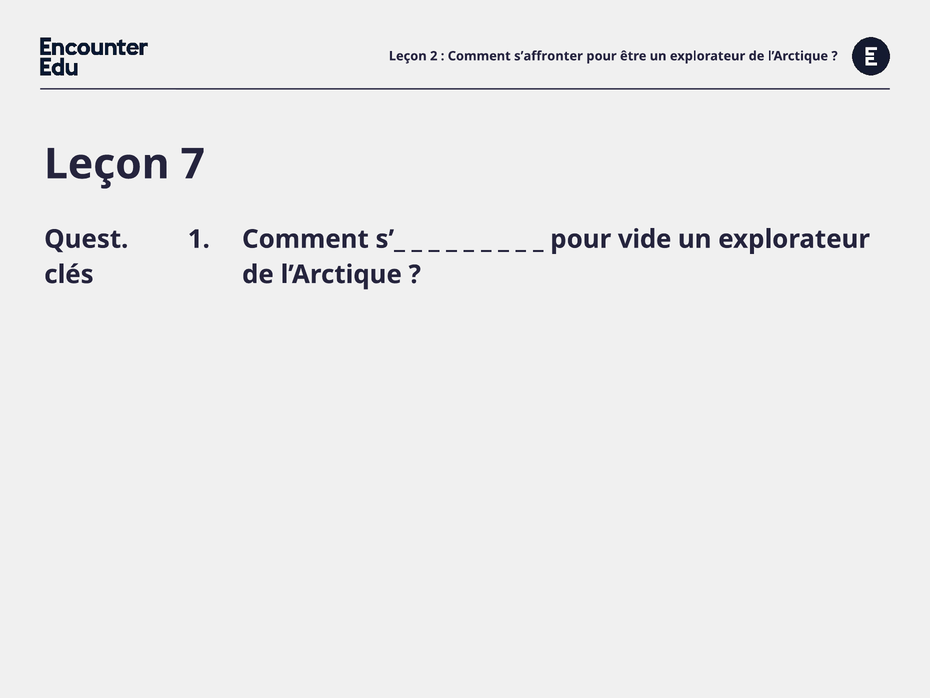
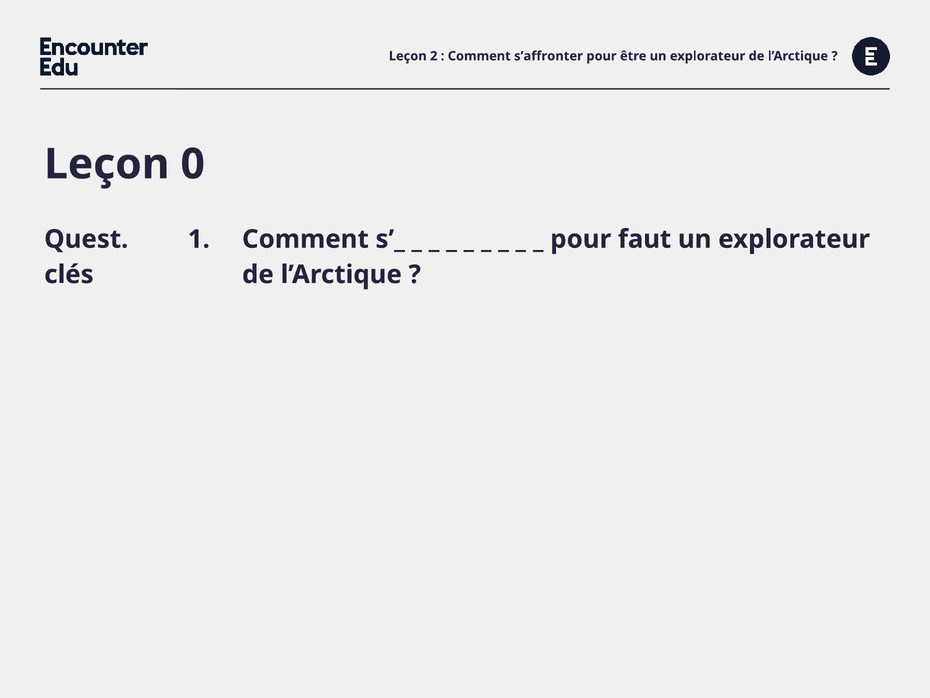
7: 7 -> 0
vide: vide -> faut
